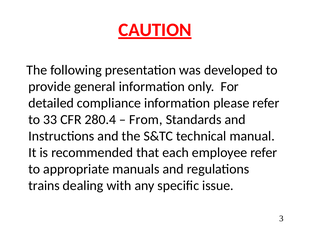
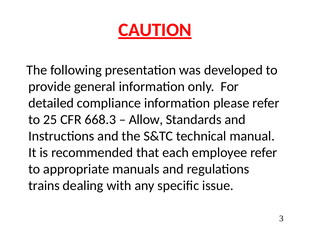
33: 33 -> 25
280.4: 280.4 -> 668.3
From: From -> Allow
